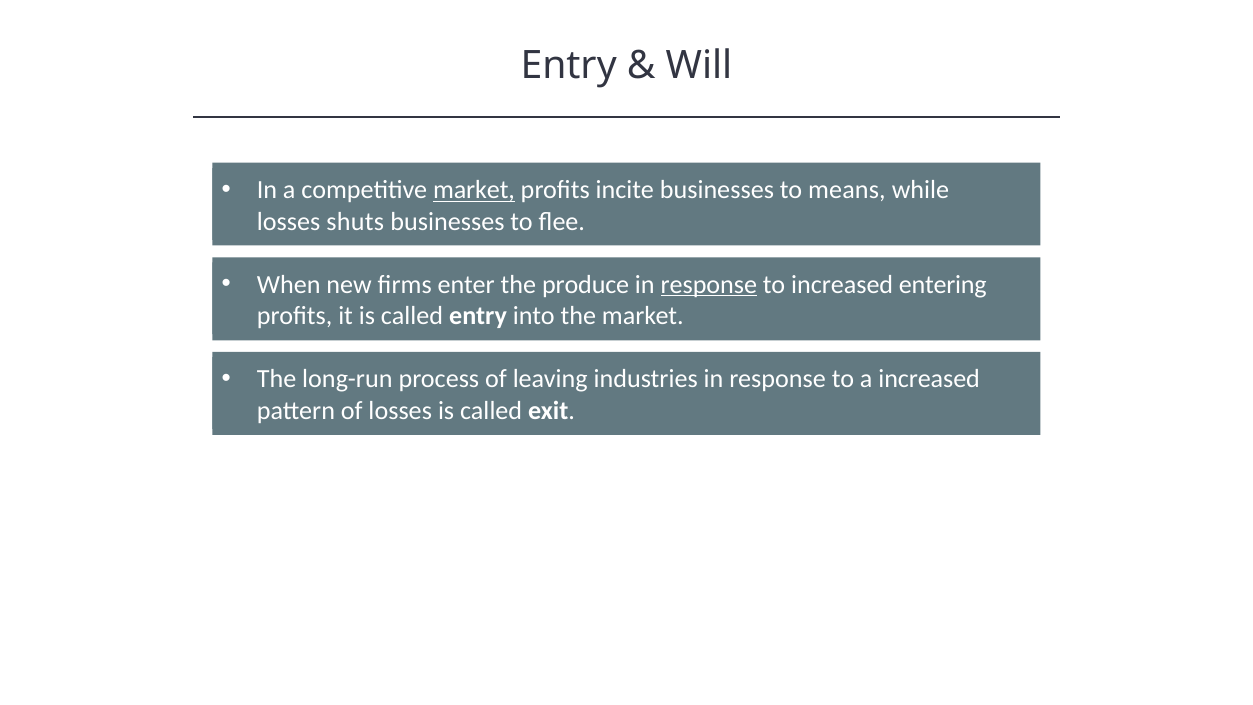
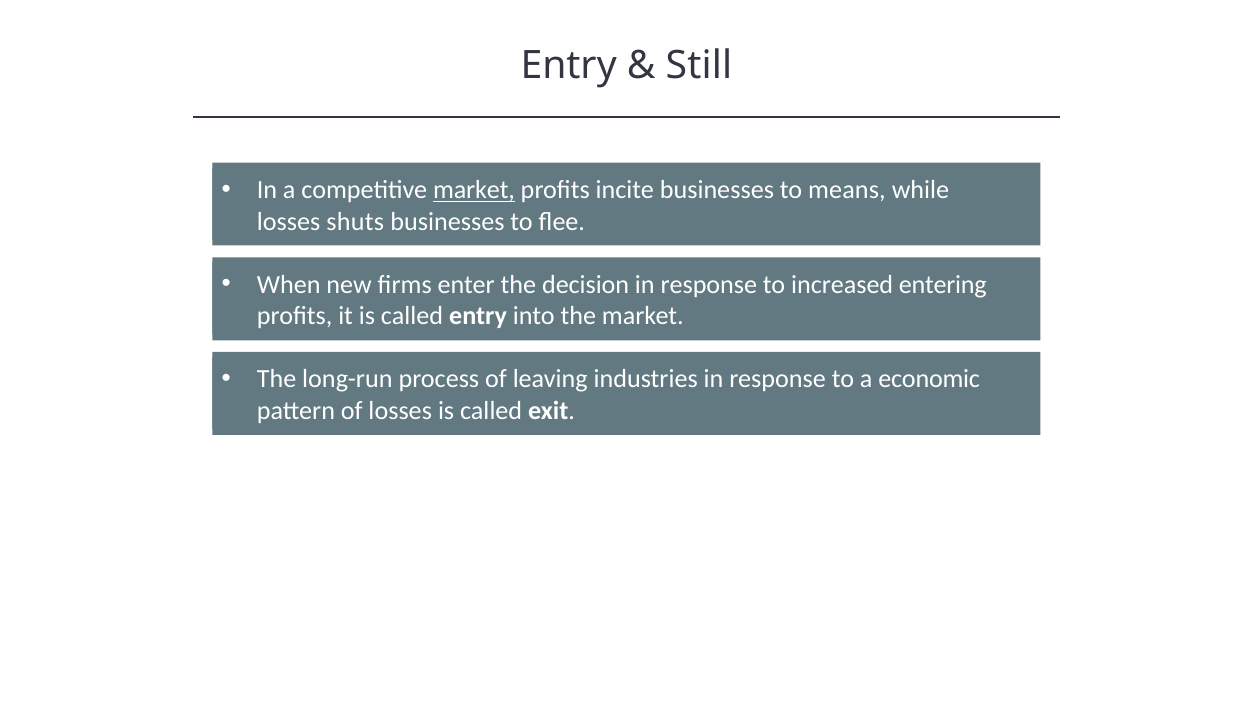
Will: Will -> Still
produce: produce -> decision
response at (709, 284) underline: present -> none
a increased: increased -> economic
